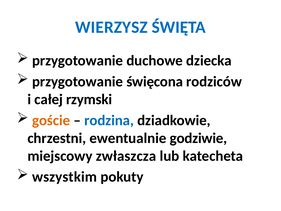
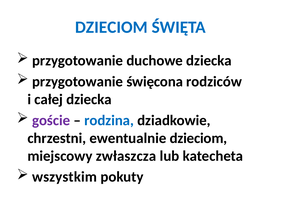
WIERZYSZ at (111, 27): WIERZYSZ -> DZIECIOM
całej rzymski: rzymski -> dziecka
goście colour: orange -> purple
ewentualnie godziwie: godziwie -> dzieciom
